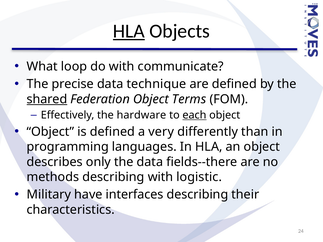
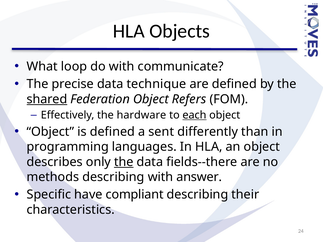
HLA at (129, 31) underline: present -> none
Terms: Terms -> Refers
very: very -> sent
the at (124, 162) underline: none -> present
logistic: logistic -> answer
Military: Military -> Specific
interfaces: interfaces -> compliant
